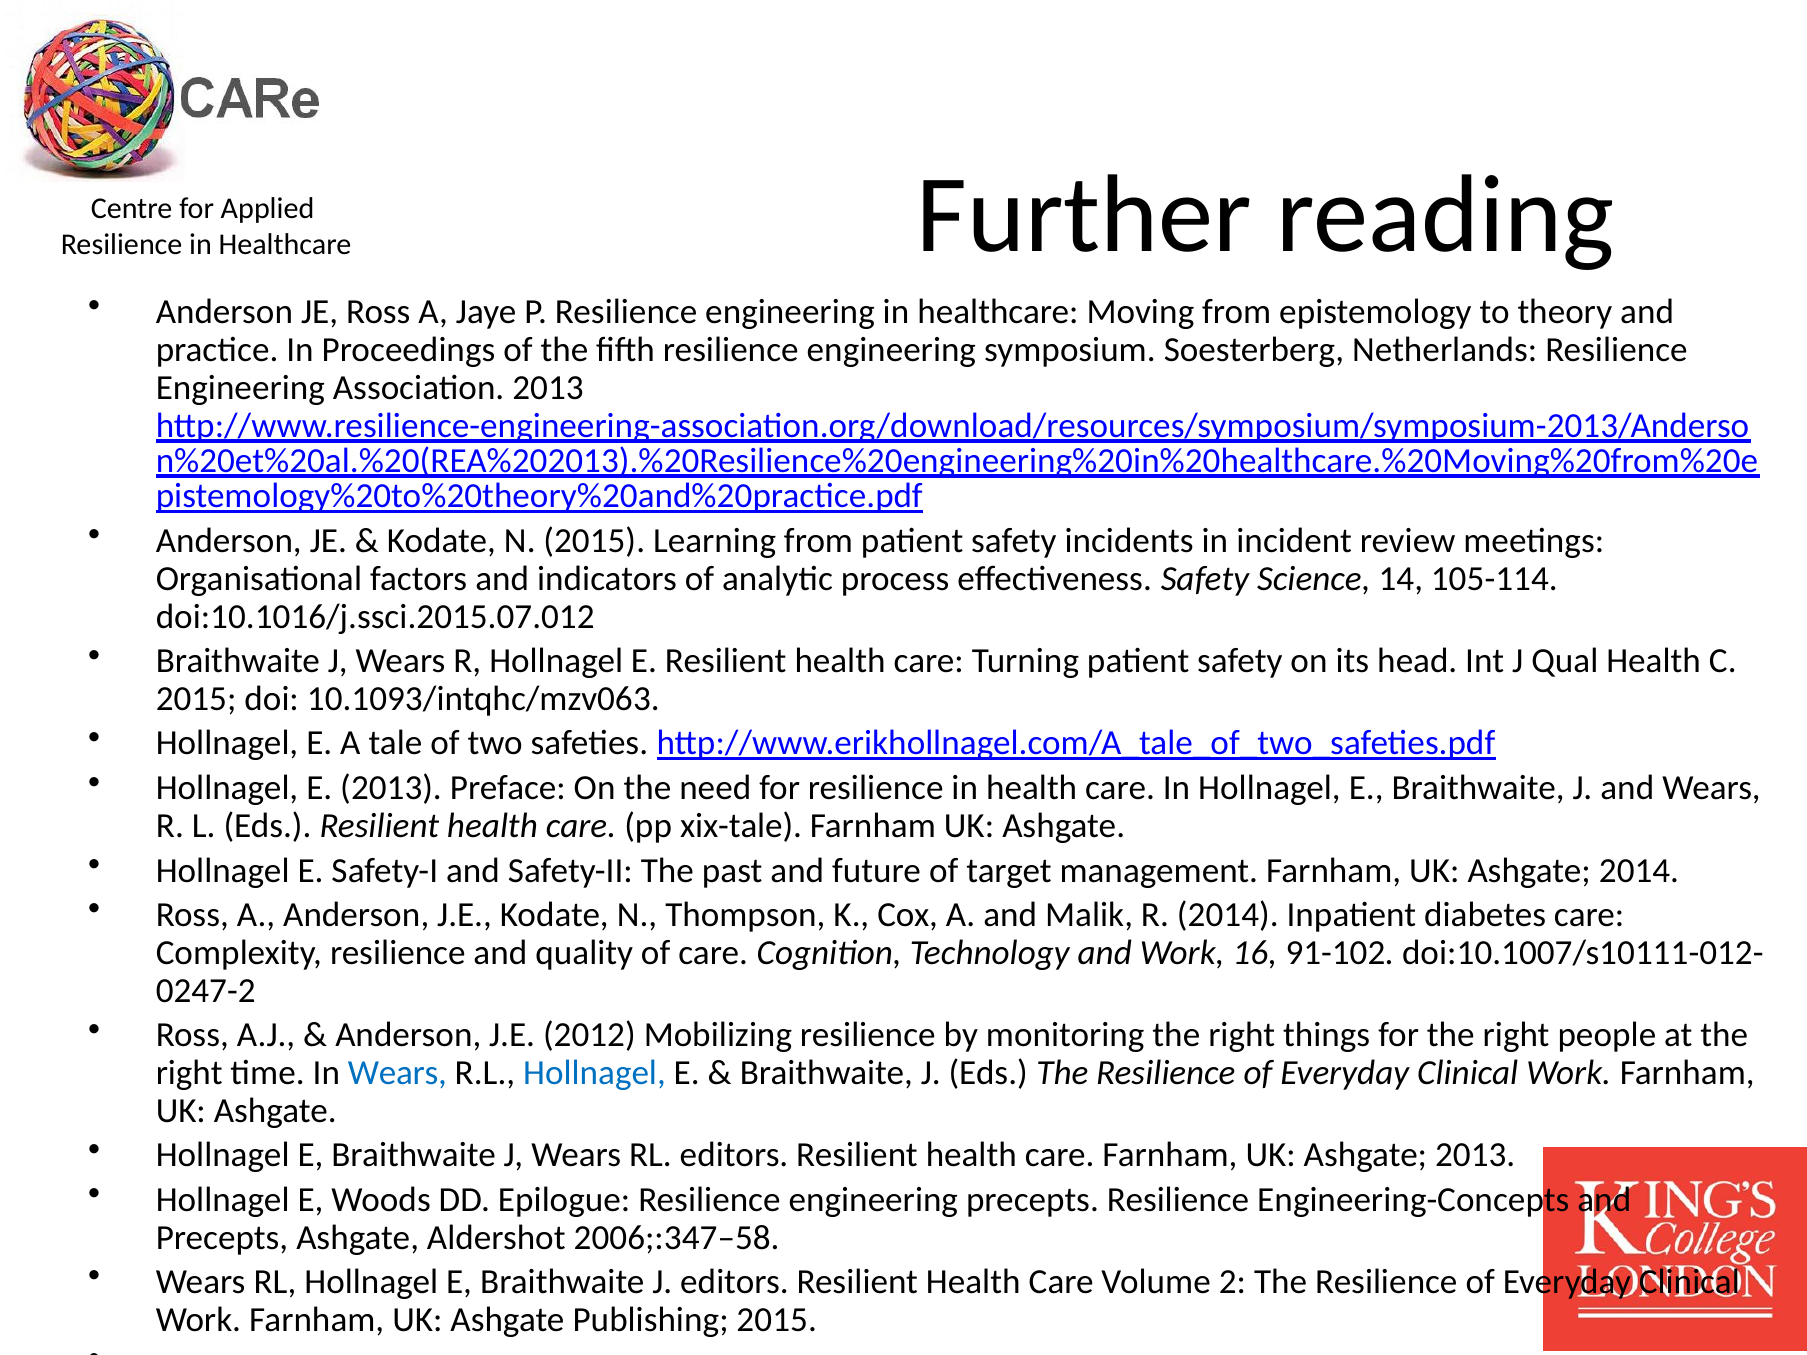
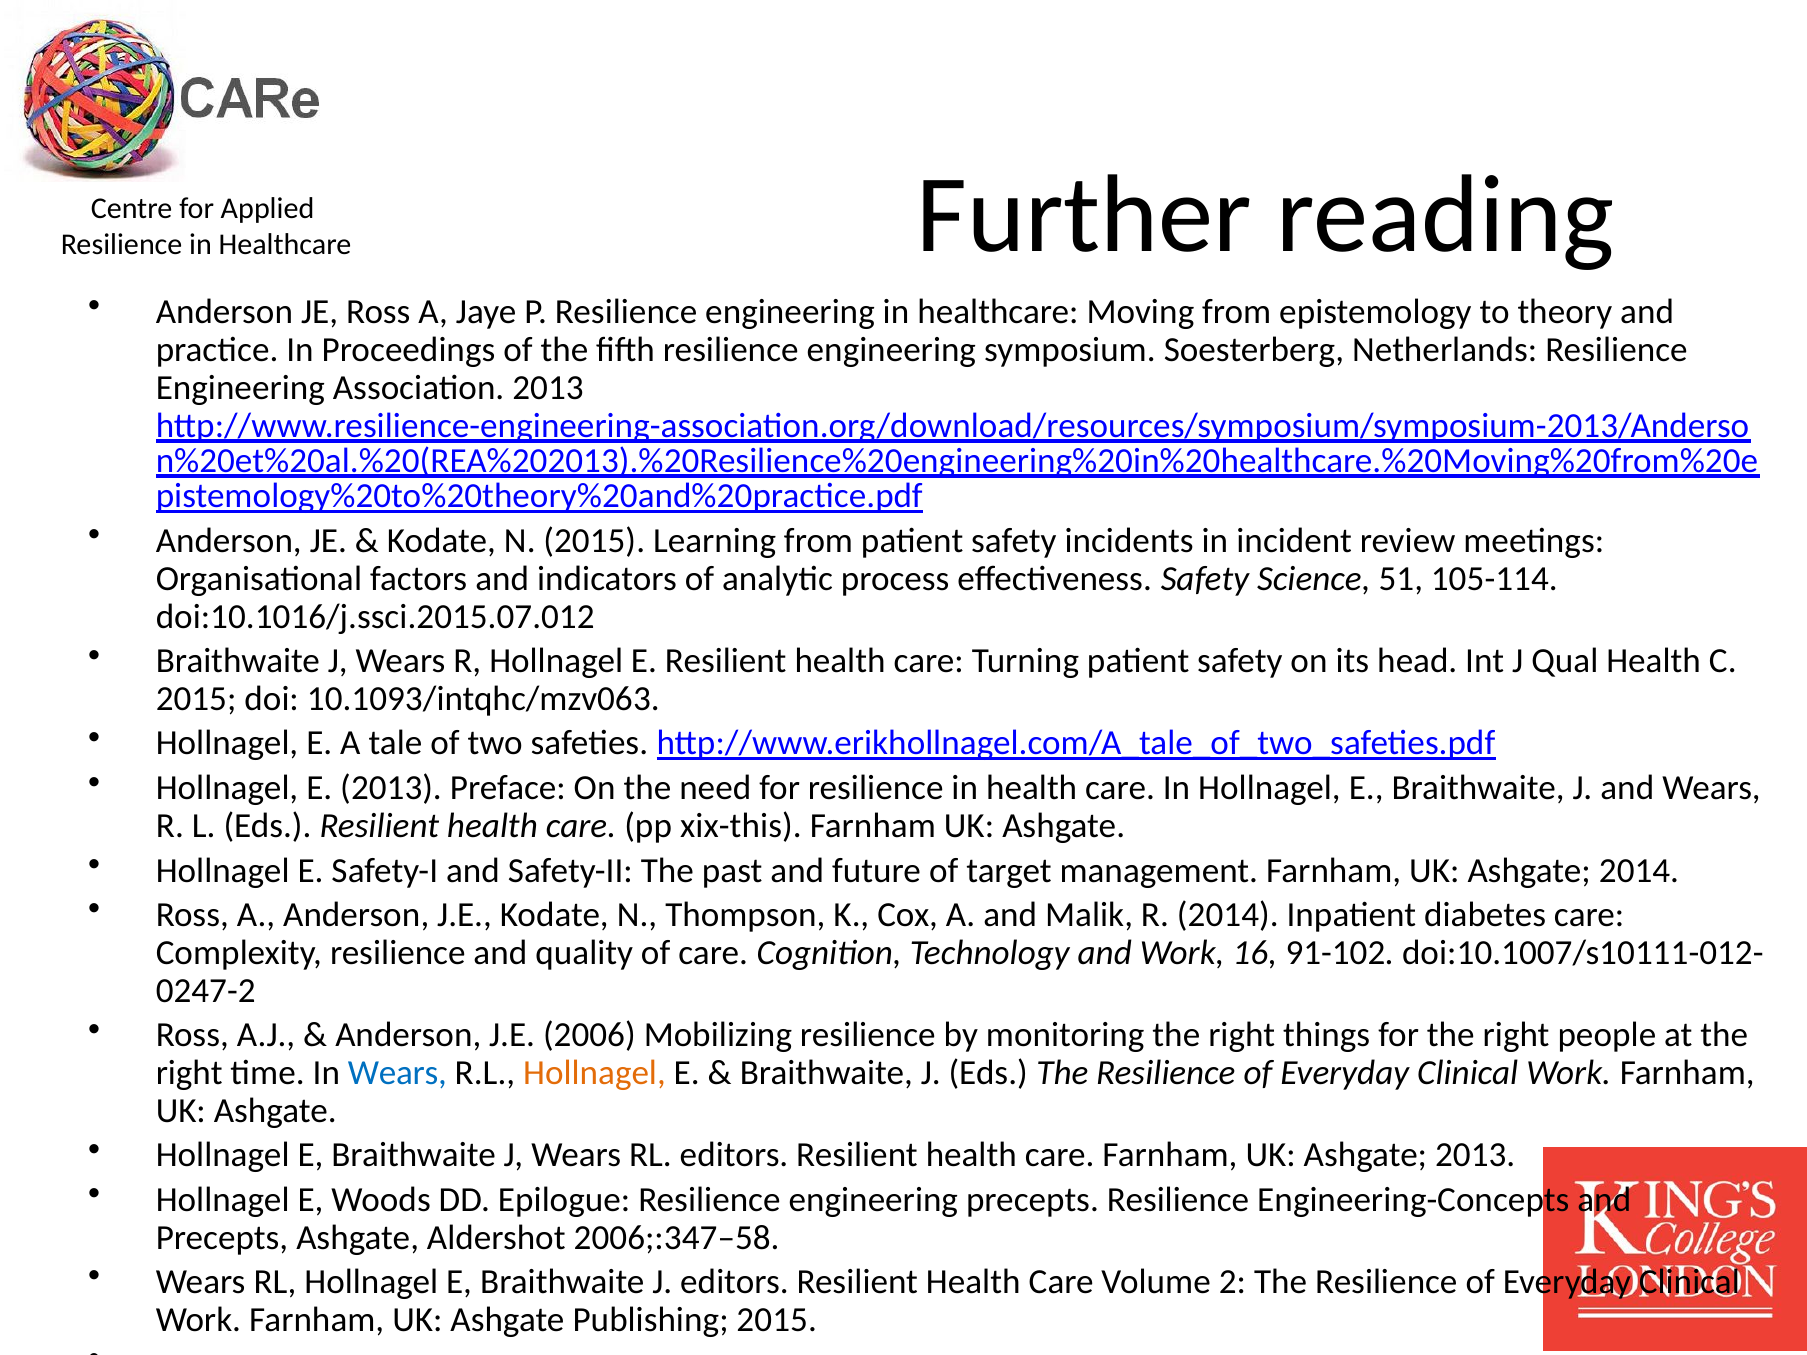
14: 14 -> 51
xix-tale: xix-tale -> xix-this
2012: 2012 -> 2006
Hollnagel at (594, 1073) colour: blue -> orange
